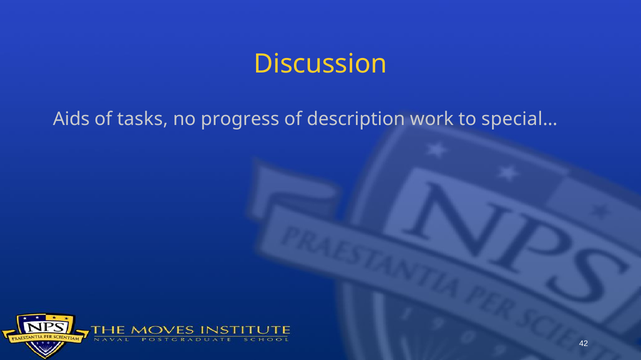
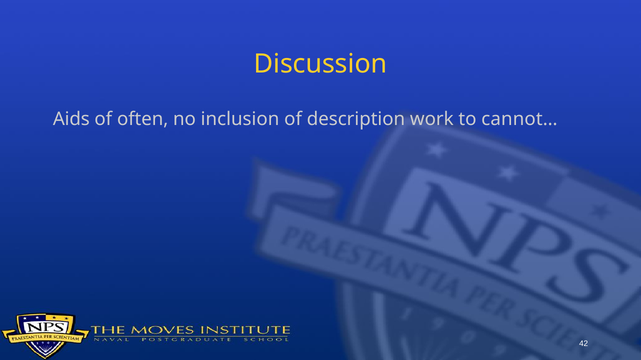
tasks: tasks -> often
progress: progress -> inclusion
special…: special… -> cannot…
